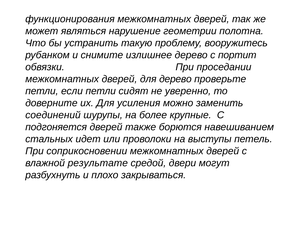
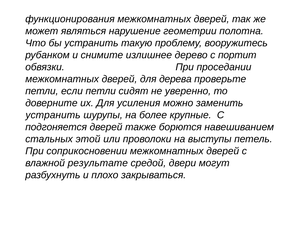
для дерево: дерево -> дерева
соединений at (53, 115): соединений -> устранить
идет: идет -> этой
